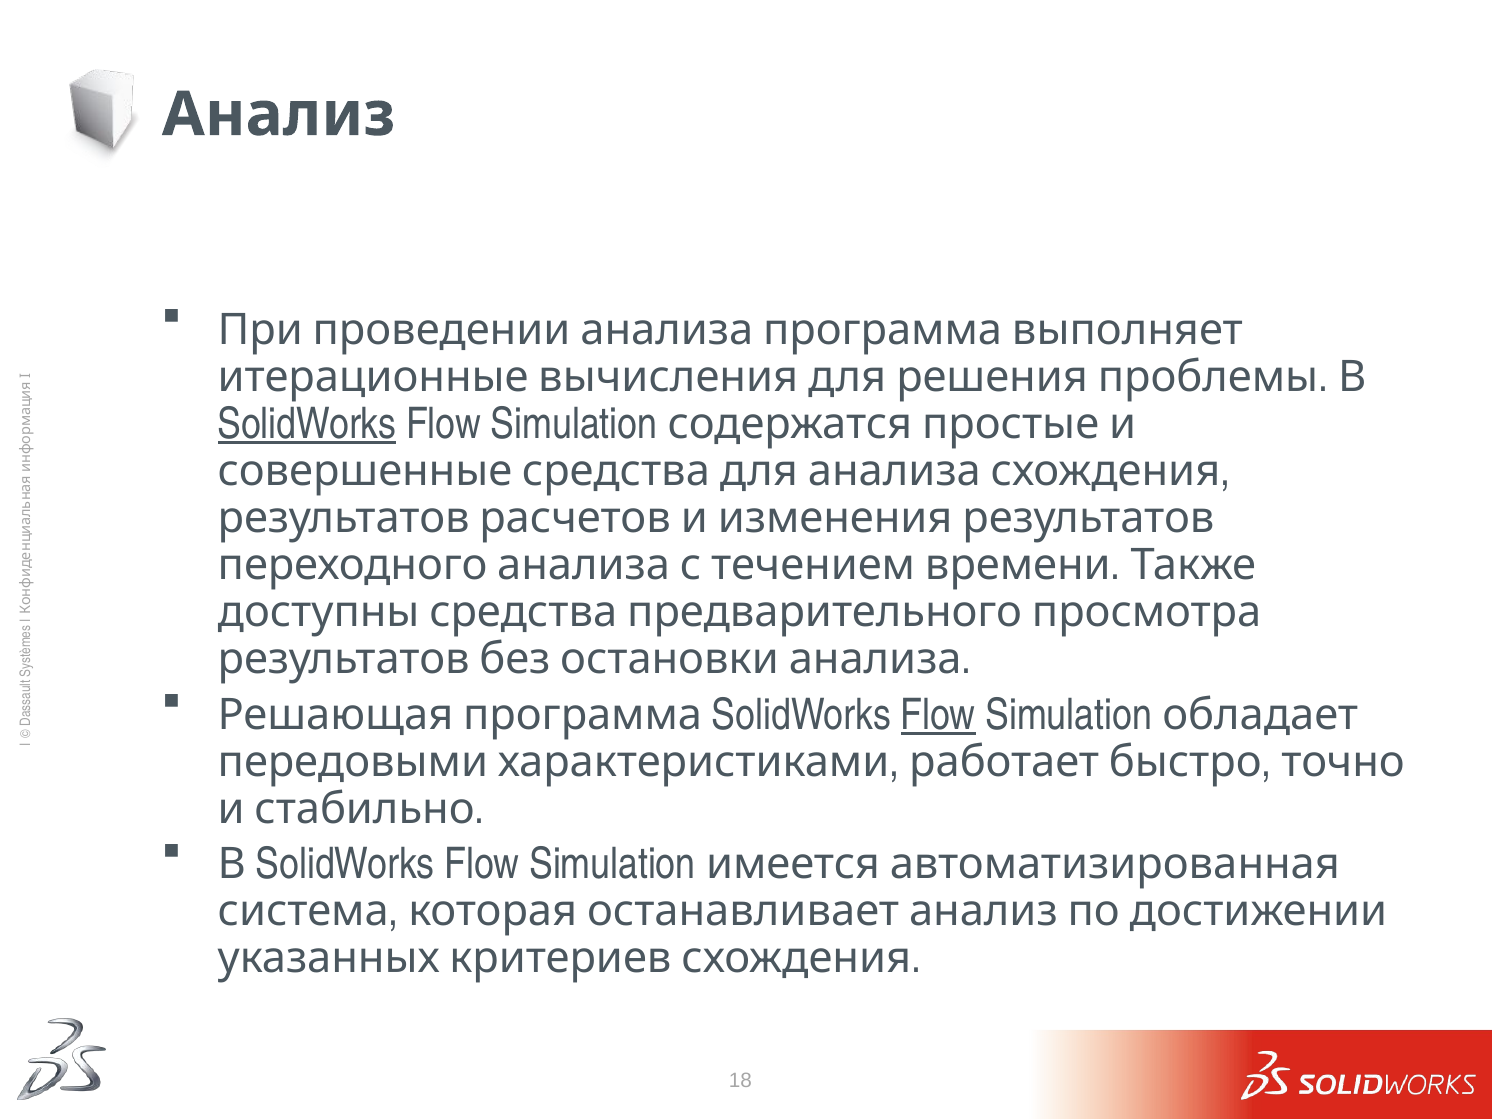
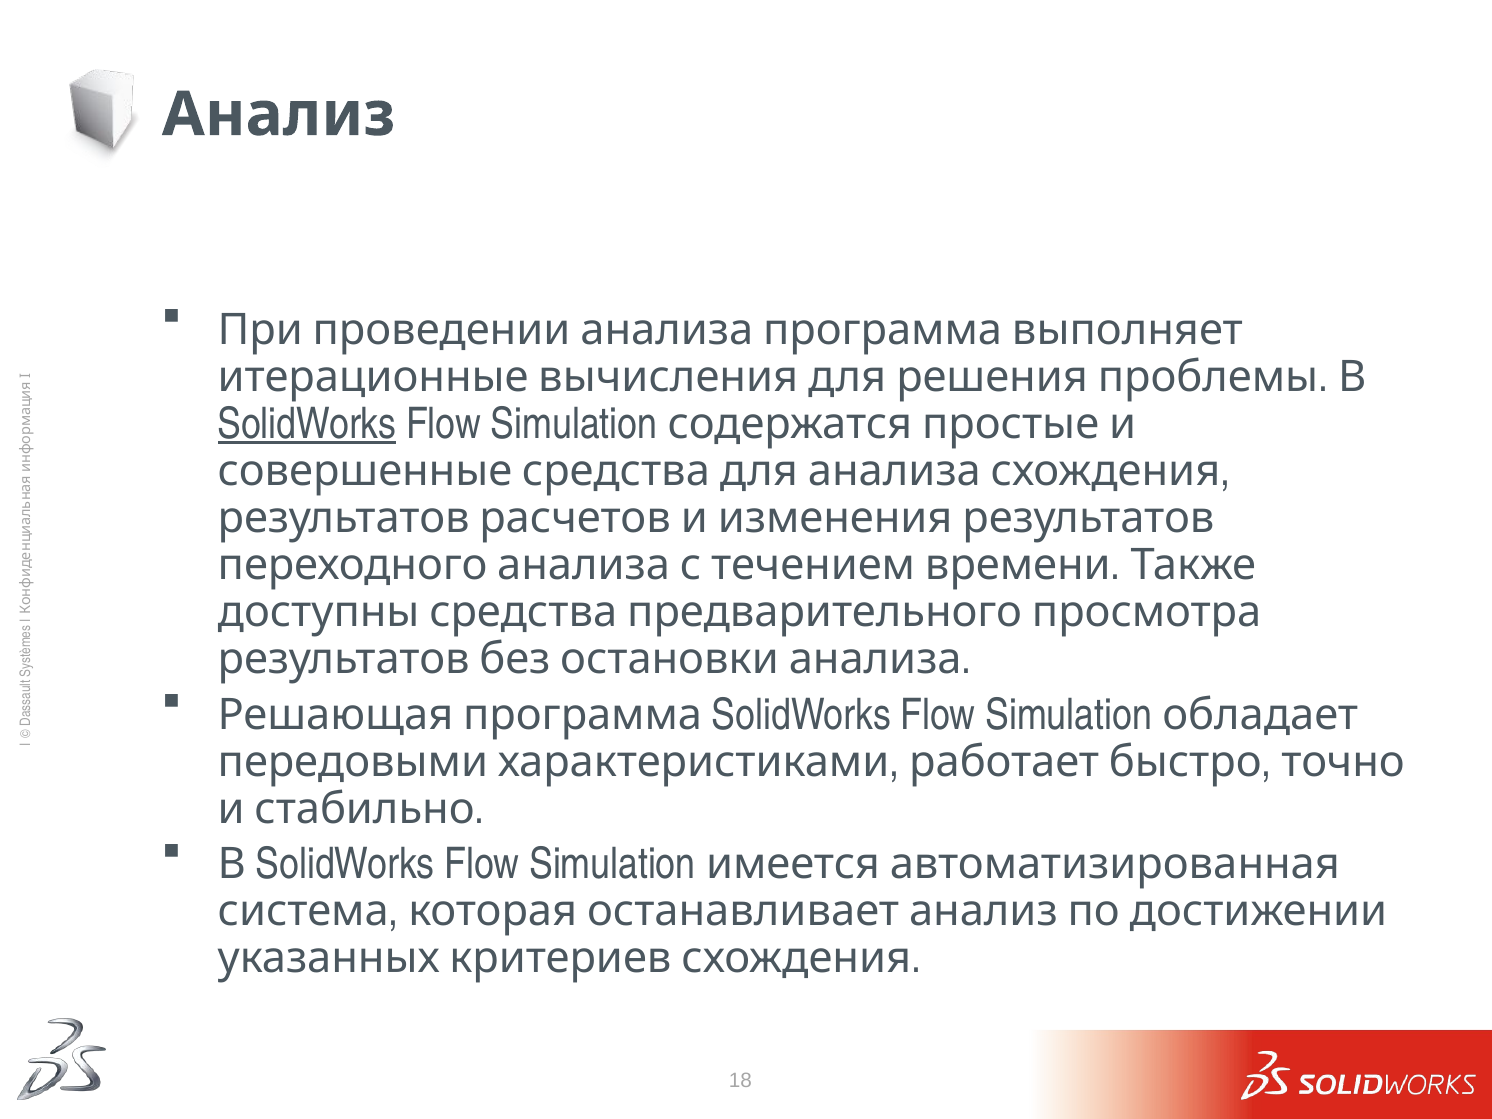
Flow at (938, 715) underline: present -> none
